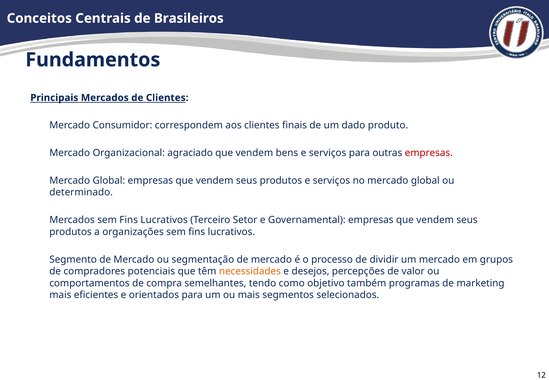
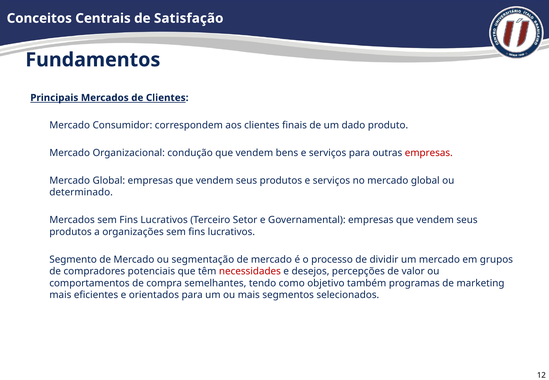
Brasileiros: Brasileiros -> Satisfação
agraciado: agraciado -> condução
necessidades colour: orange -> red
